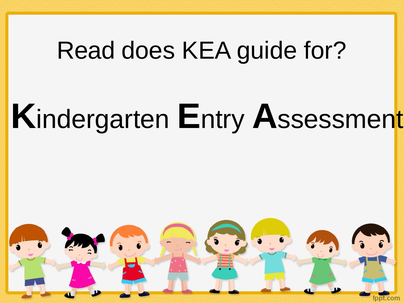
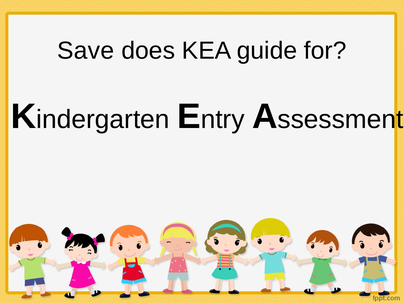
Read: Read -> Save
